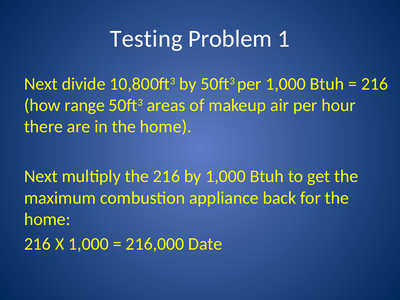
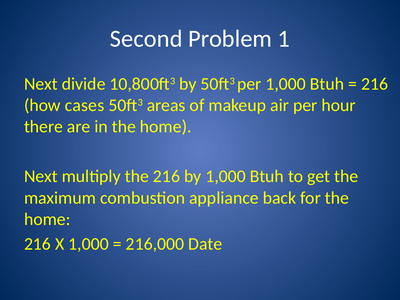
Testing: Testing -> Second
range: range -> cases
